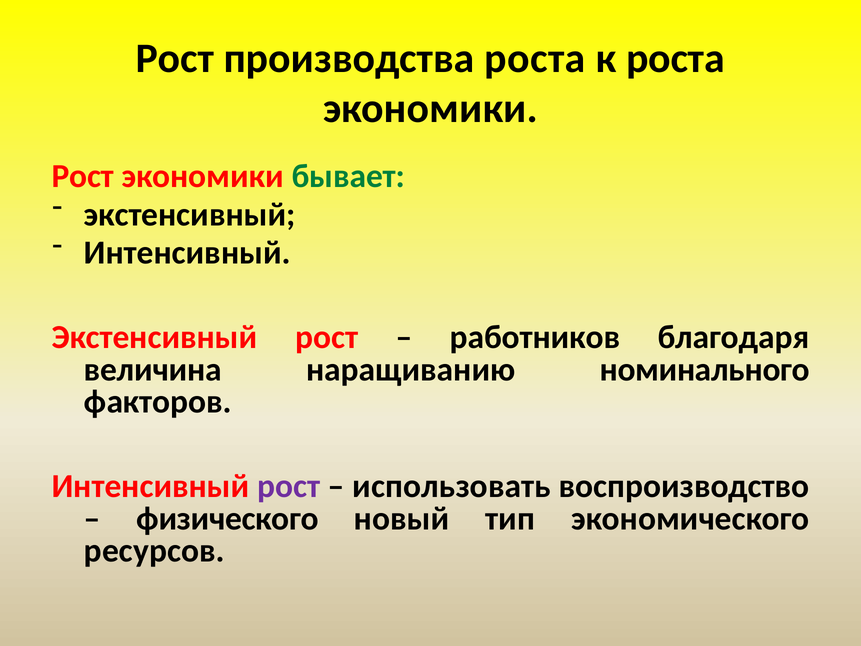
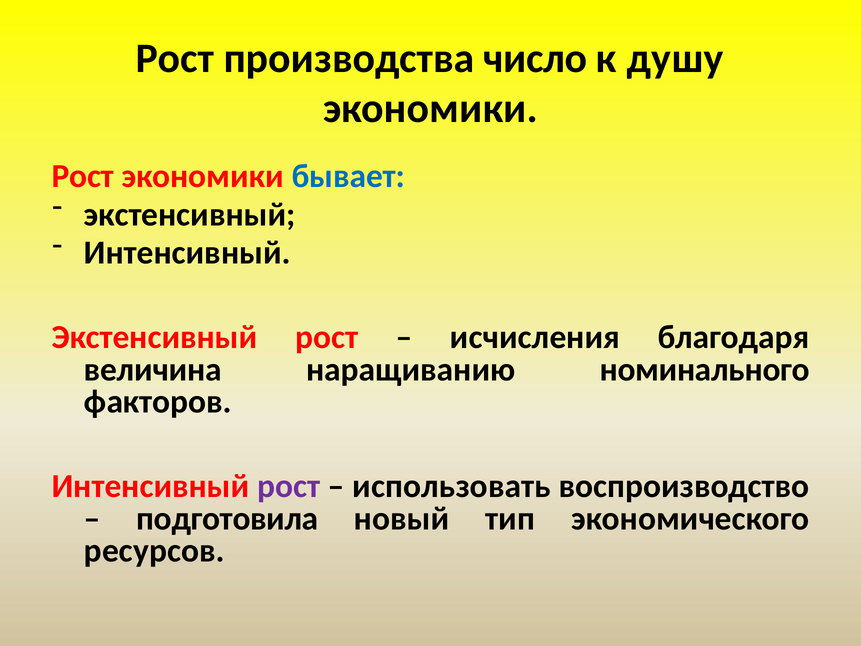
производства роста: роста -> число
к роста: роста -> душу
бывает colour: green -> blue
работников: работников -> исчисления
физического: физического -> подготовила
